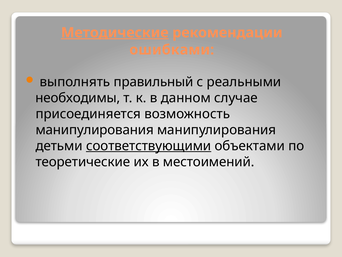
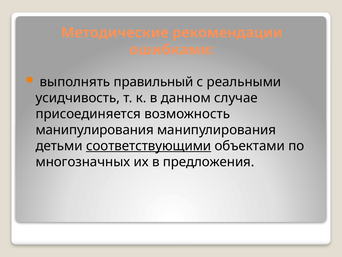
Методические underline: present -> none
необходимы: необходимы -> усидчивость
теоретические: теоретические -> многозначных
местоимений: местоимений -> предложения
